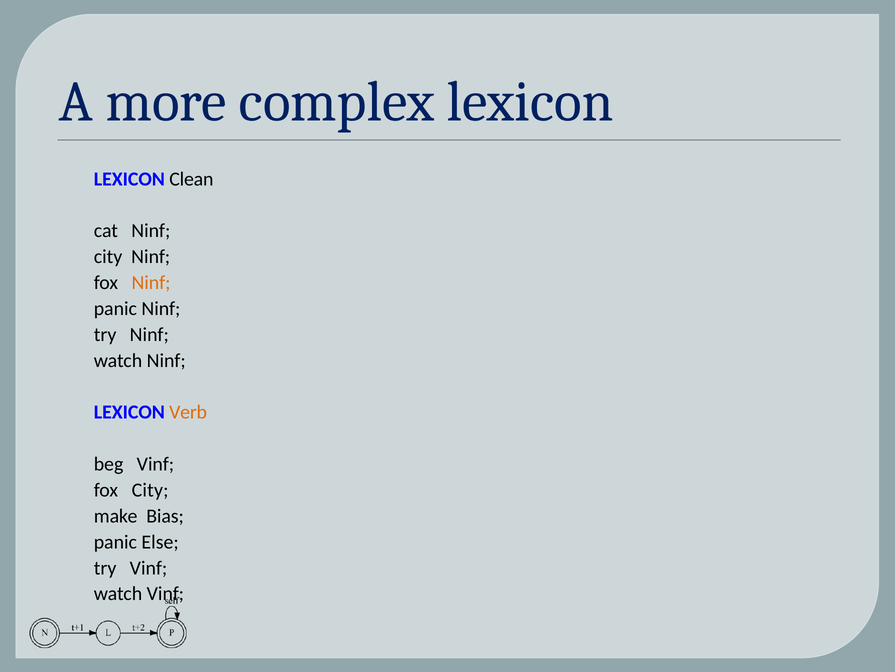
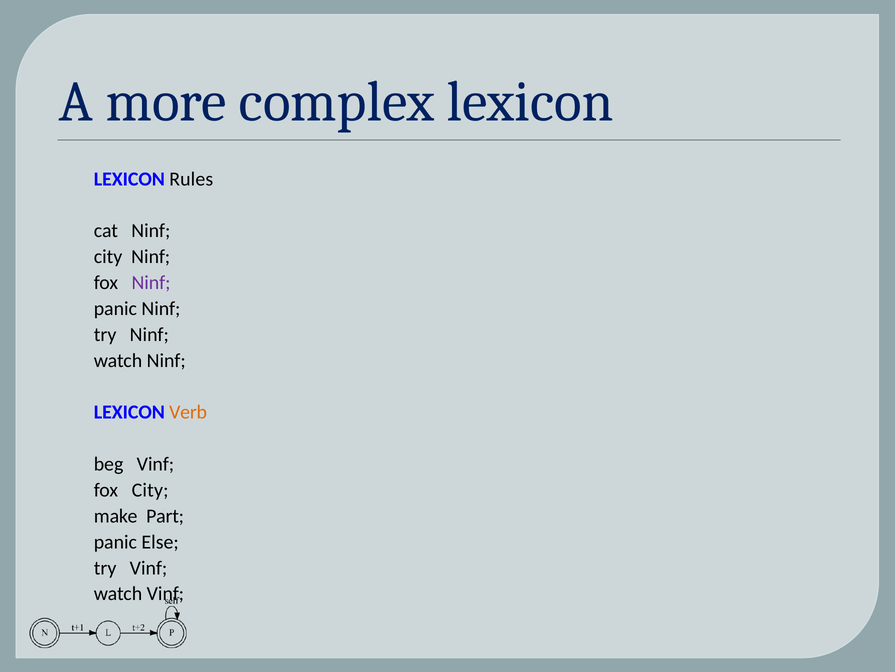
Clean: Clean -> Rules
Ninf at (151, 282) colour: orange -> purple
Bias: Bias -> Part
